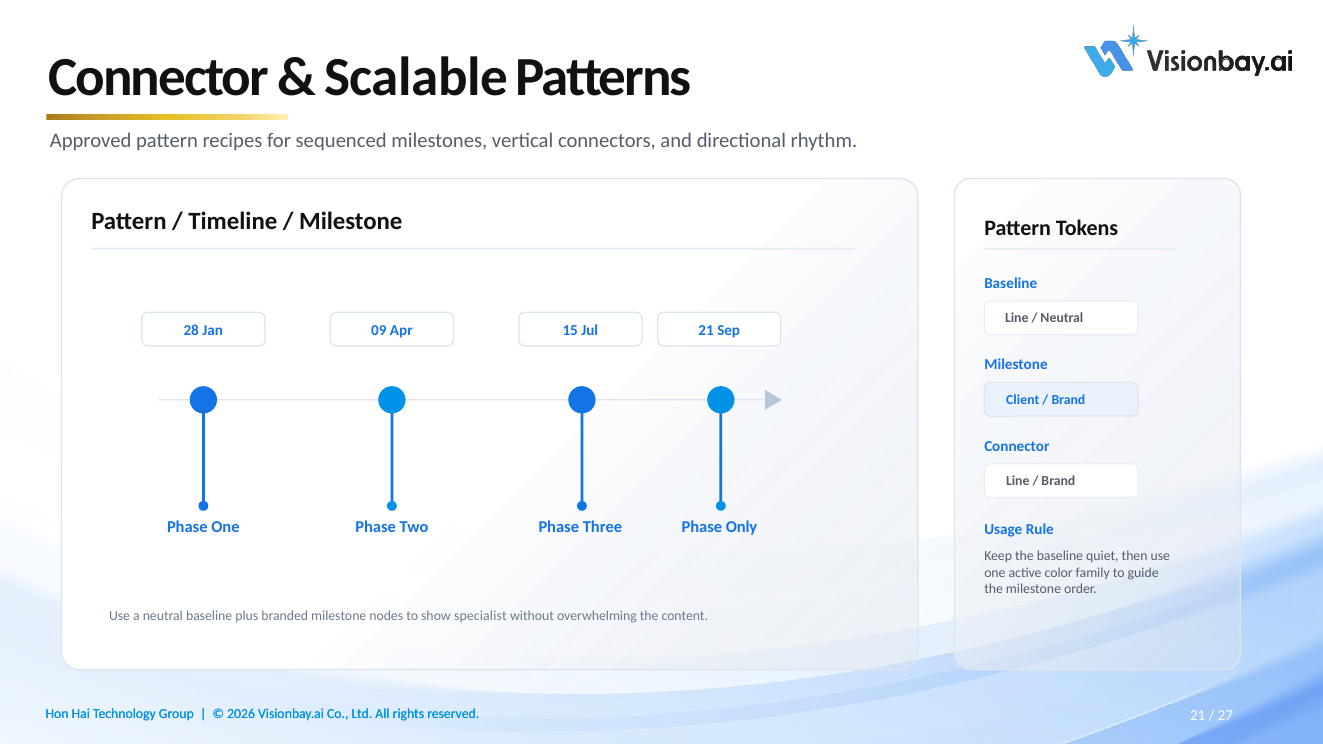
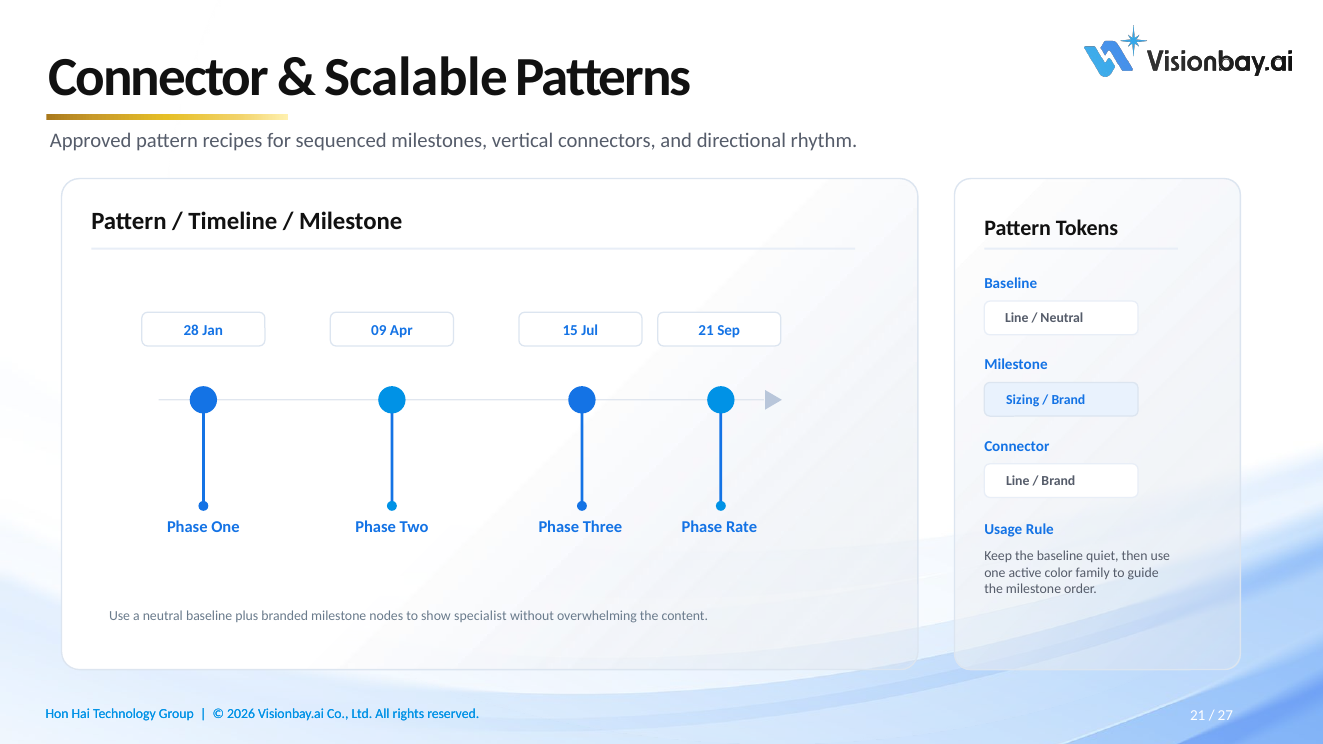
Client: Client -> Sizing
Only: Only -> Rate
